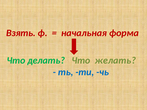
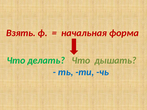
желать: желать -> дышать
